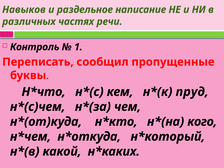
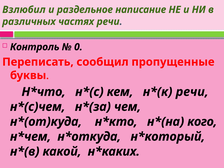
Навыков: Навыков -> Взлюбил
1: 1 -> 0
пруд at (192, 92): пруд -> речи
